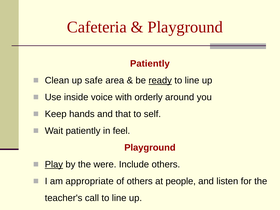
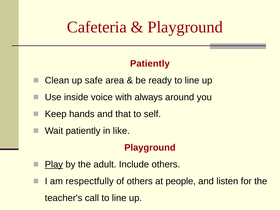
ready underline: present -> none
orderly: orderly -> always
feel: feel -> like
were: were -> adult
appropriate: appropriate -> respectfully
